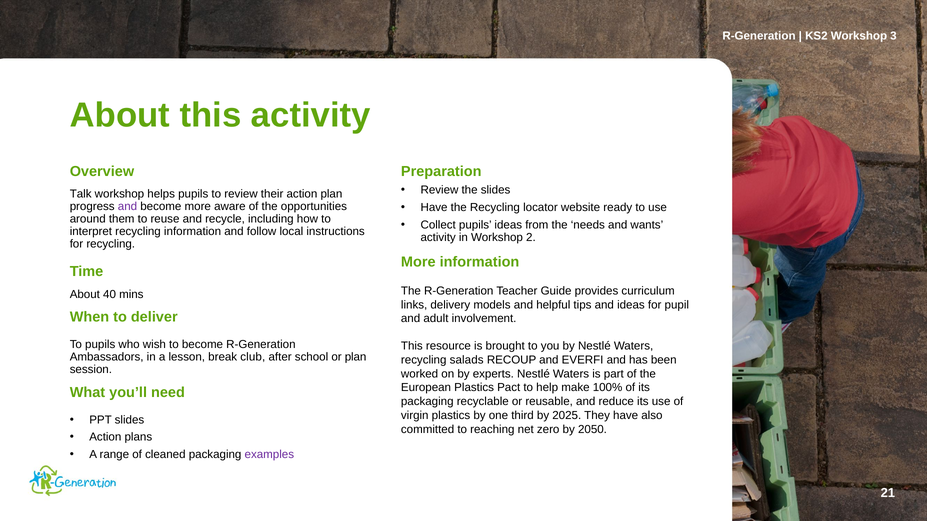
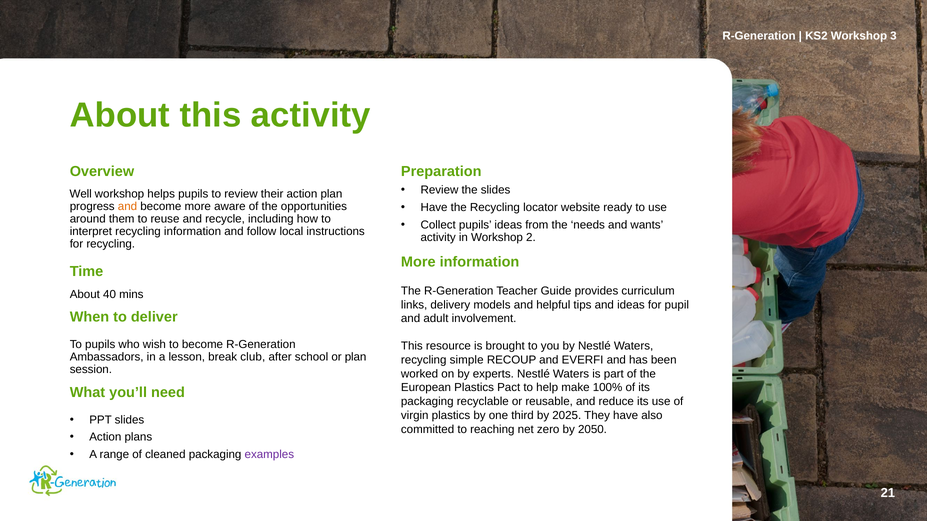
Talk: Talk -> Well
and at (127, 207) colour: purple -> orange
salads: salads -> simple
